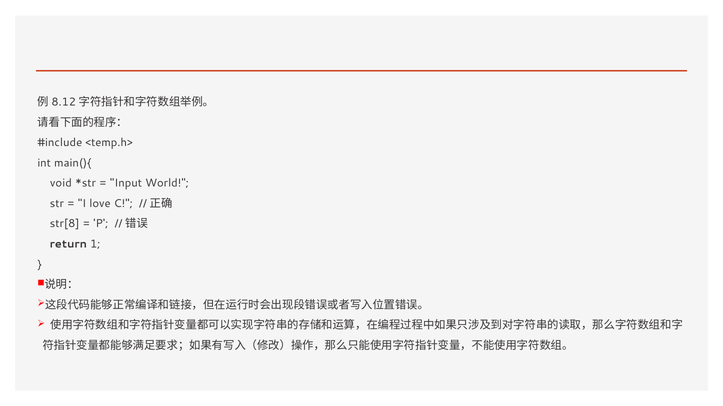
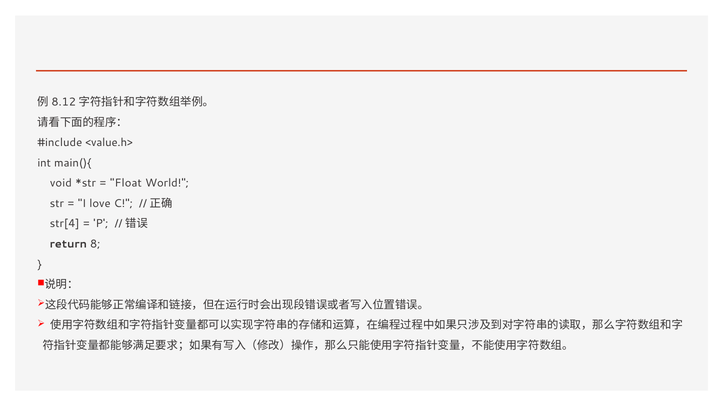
<temp.h>: <temp.h> -> <value.h>
Input: Input -> Float
str[8: str[8 -> str[4
1: 1 -> 8
